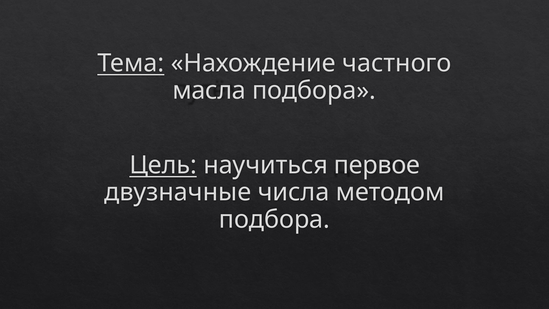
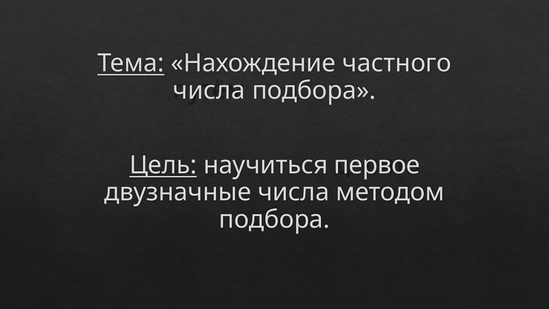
масла at (209, 90): масла -> числа
